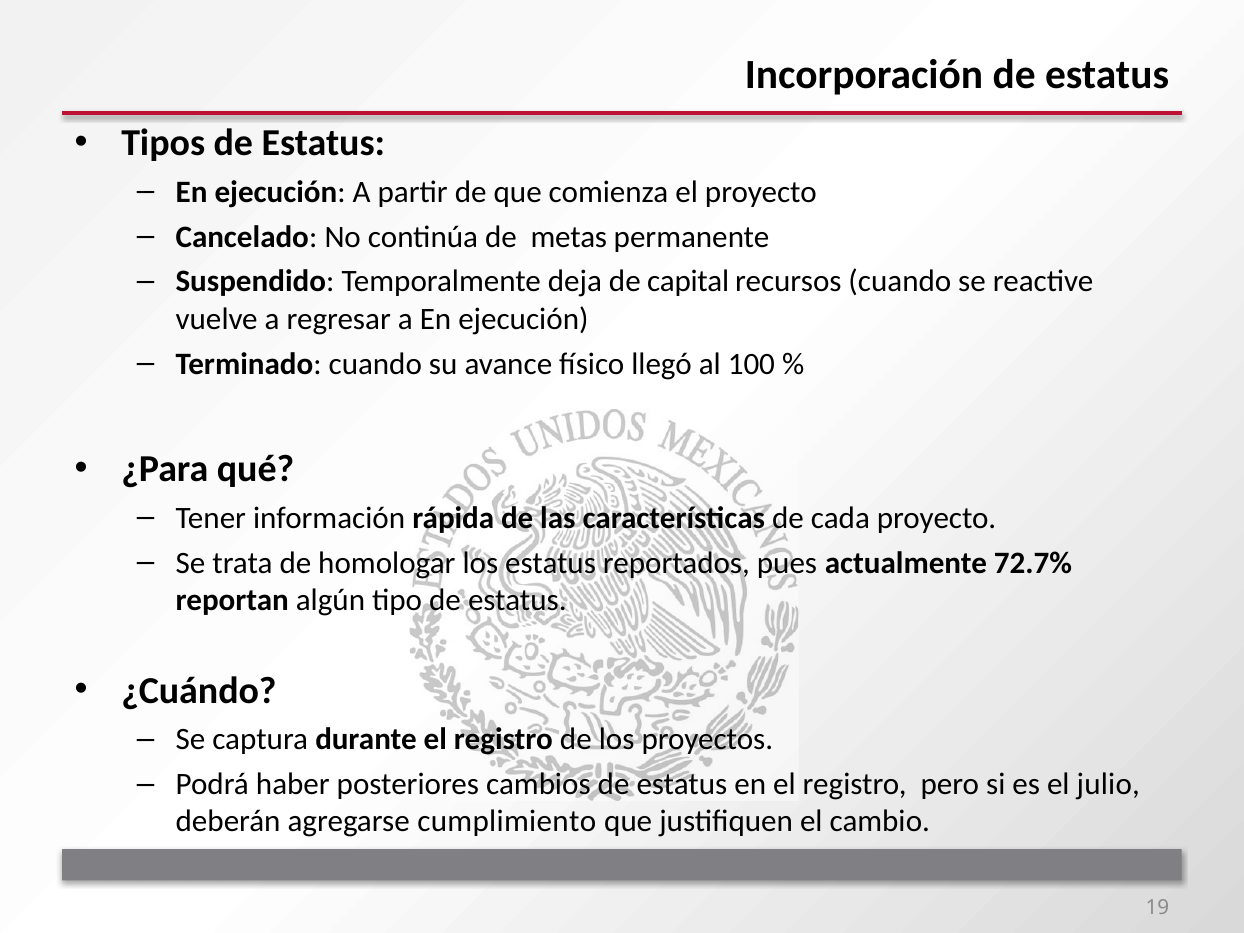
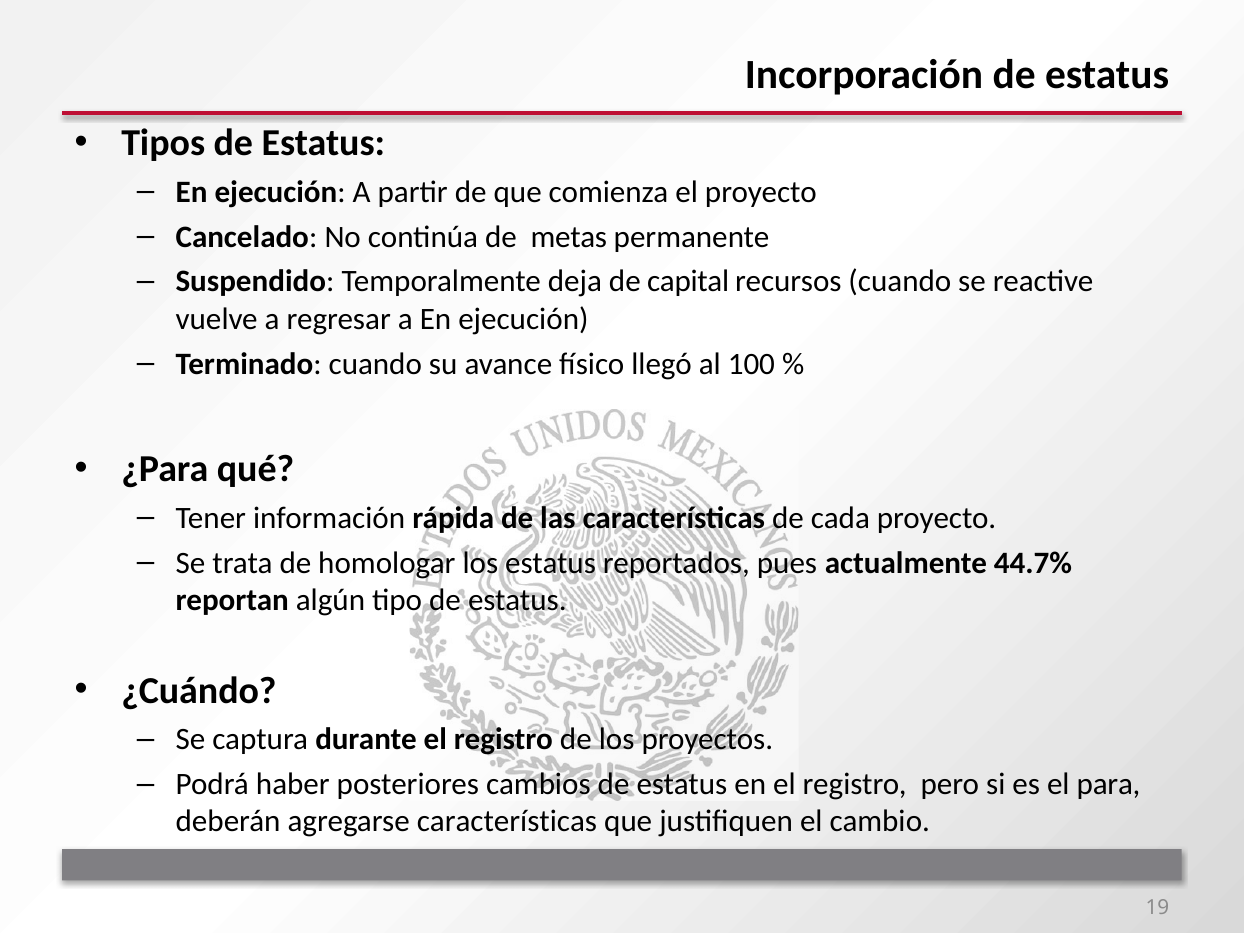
72.7%: 72.7% -> 44.7%
julio: julio -> para
agregarse cumplimiento: cumplimiento -> características
